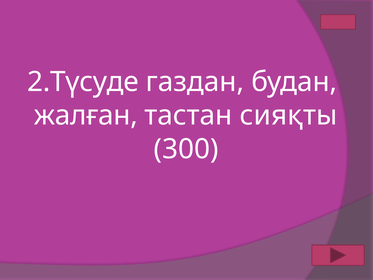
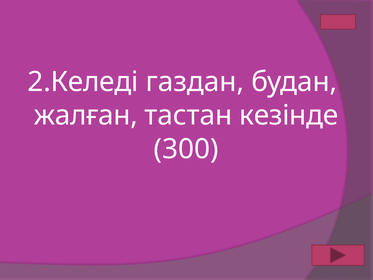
2.Түсуде: 2.Түсуде -> 2.Келеді
сияқты: сияқты -> кезінде
